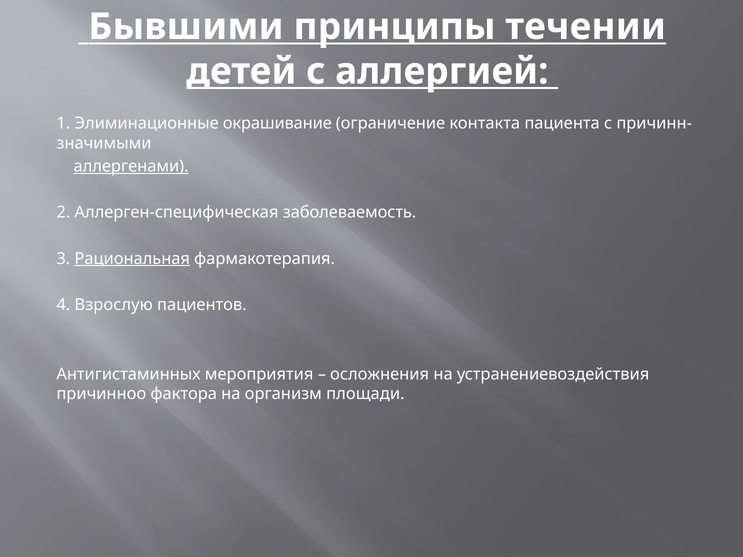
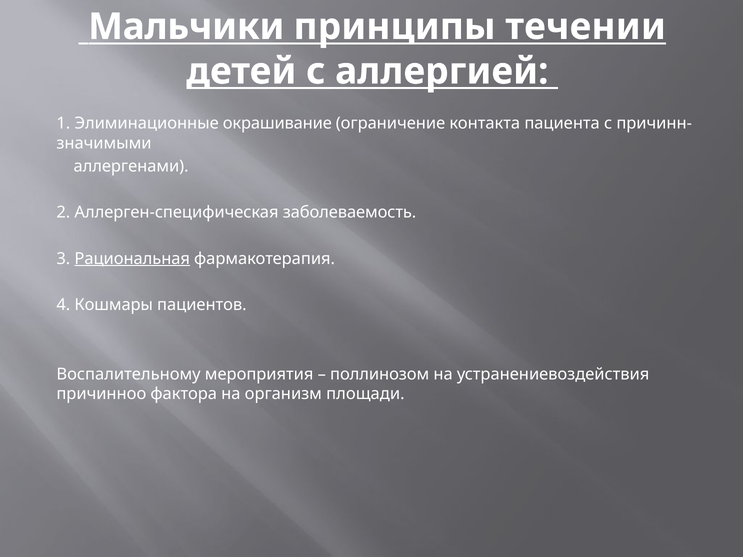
Бывшими: Бывшими -> Мальчики
аллергенами underline: present -> none
Взрослую: Взрослую -> Кошмары
Антигистаминных: Антигистаминных -> Воспалительному
осложнения: осложнения -> поллинозом
